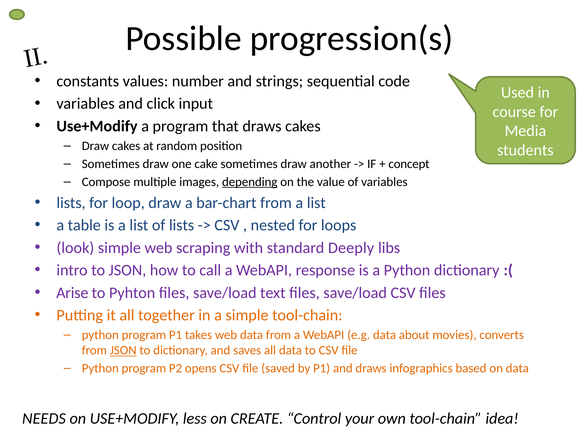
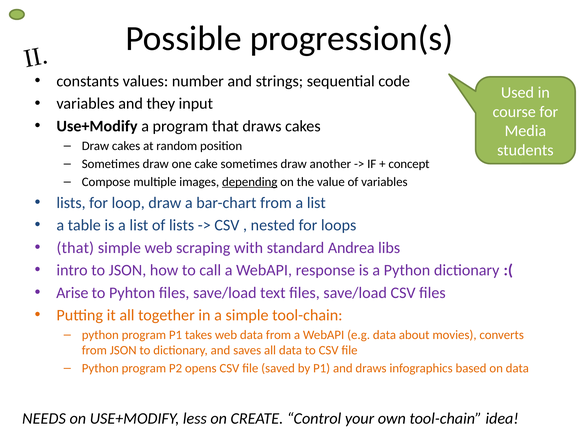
click: click -> they
look at (75, 248): look -> that
Deeply: Deeply -> Andrea
JSON at (123, 351) underline: present -> none
